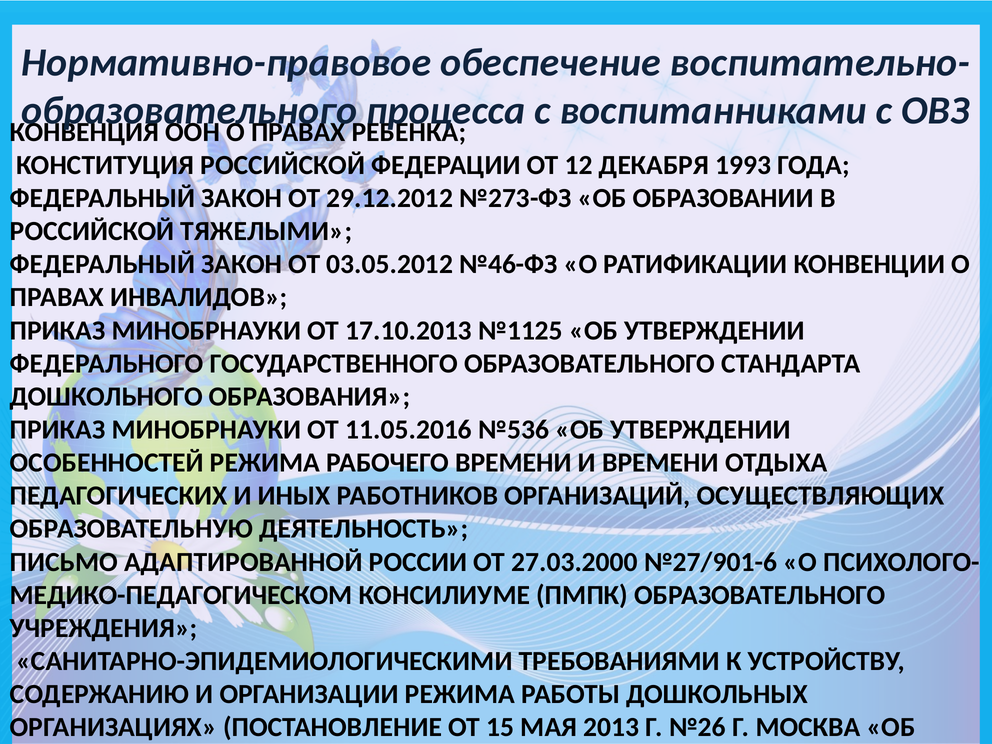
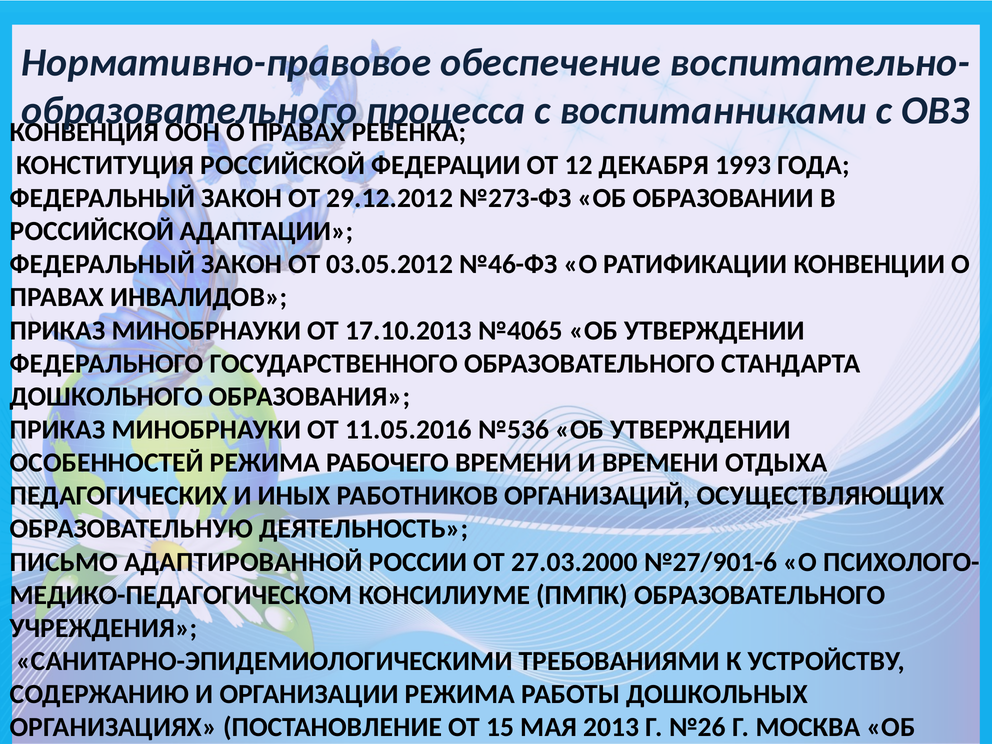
ТЯЖЕЛЫМИ: ТЯЖЕЛЫМИ -> АДАПТАЦИИ
№1125: №1125 -> №4065
